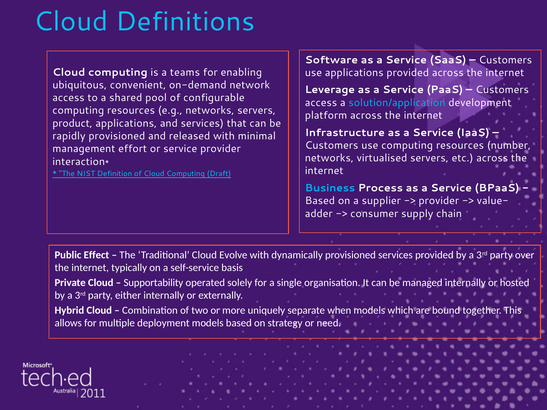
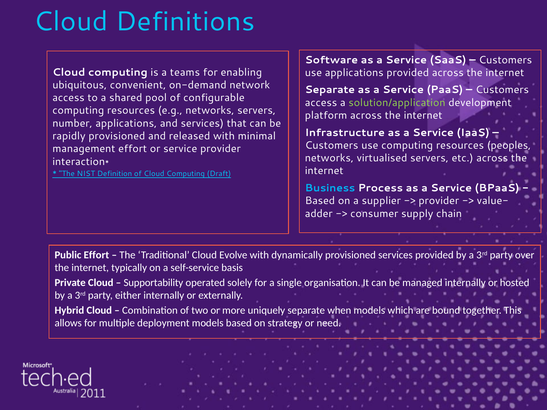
Leverage at (330, 90): Leverage -> Separate
solution/application colour: light blue -> light green
product: product -> number
number: number -> peoples
Public Effect: Effect -> Effort
